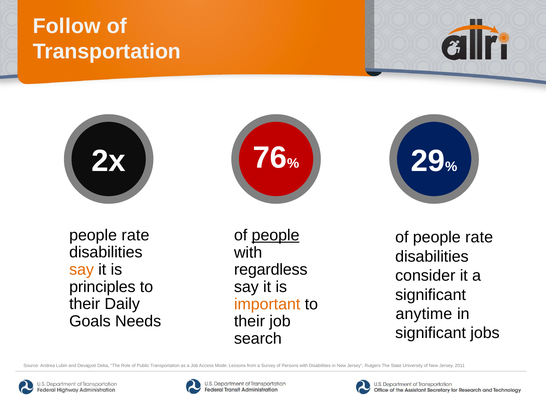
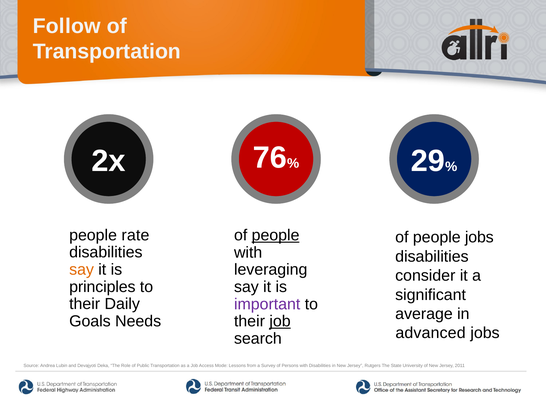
of people rate: rate -> jobs
regardless: regardless -> leveraging
important colour: orange -> purple
anytime: anytime -> average
job at (280, 321) underline: none -> present
significant at (431, 333): significant -> advanced
